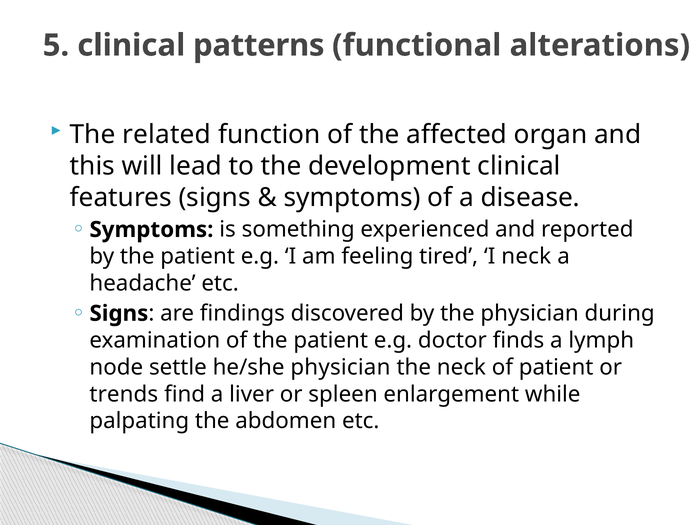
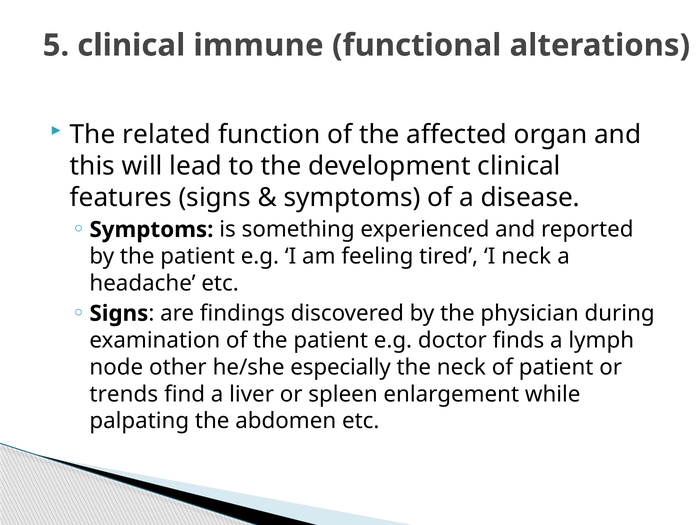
patterns: patterns -> immune
settle: settle -> other
he/she physician: physician -> especially
